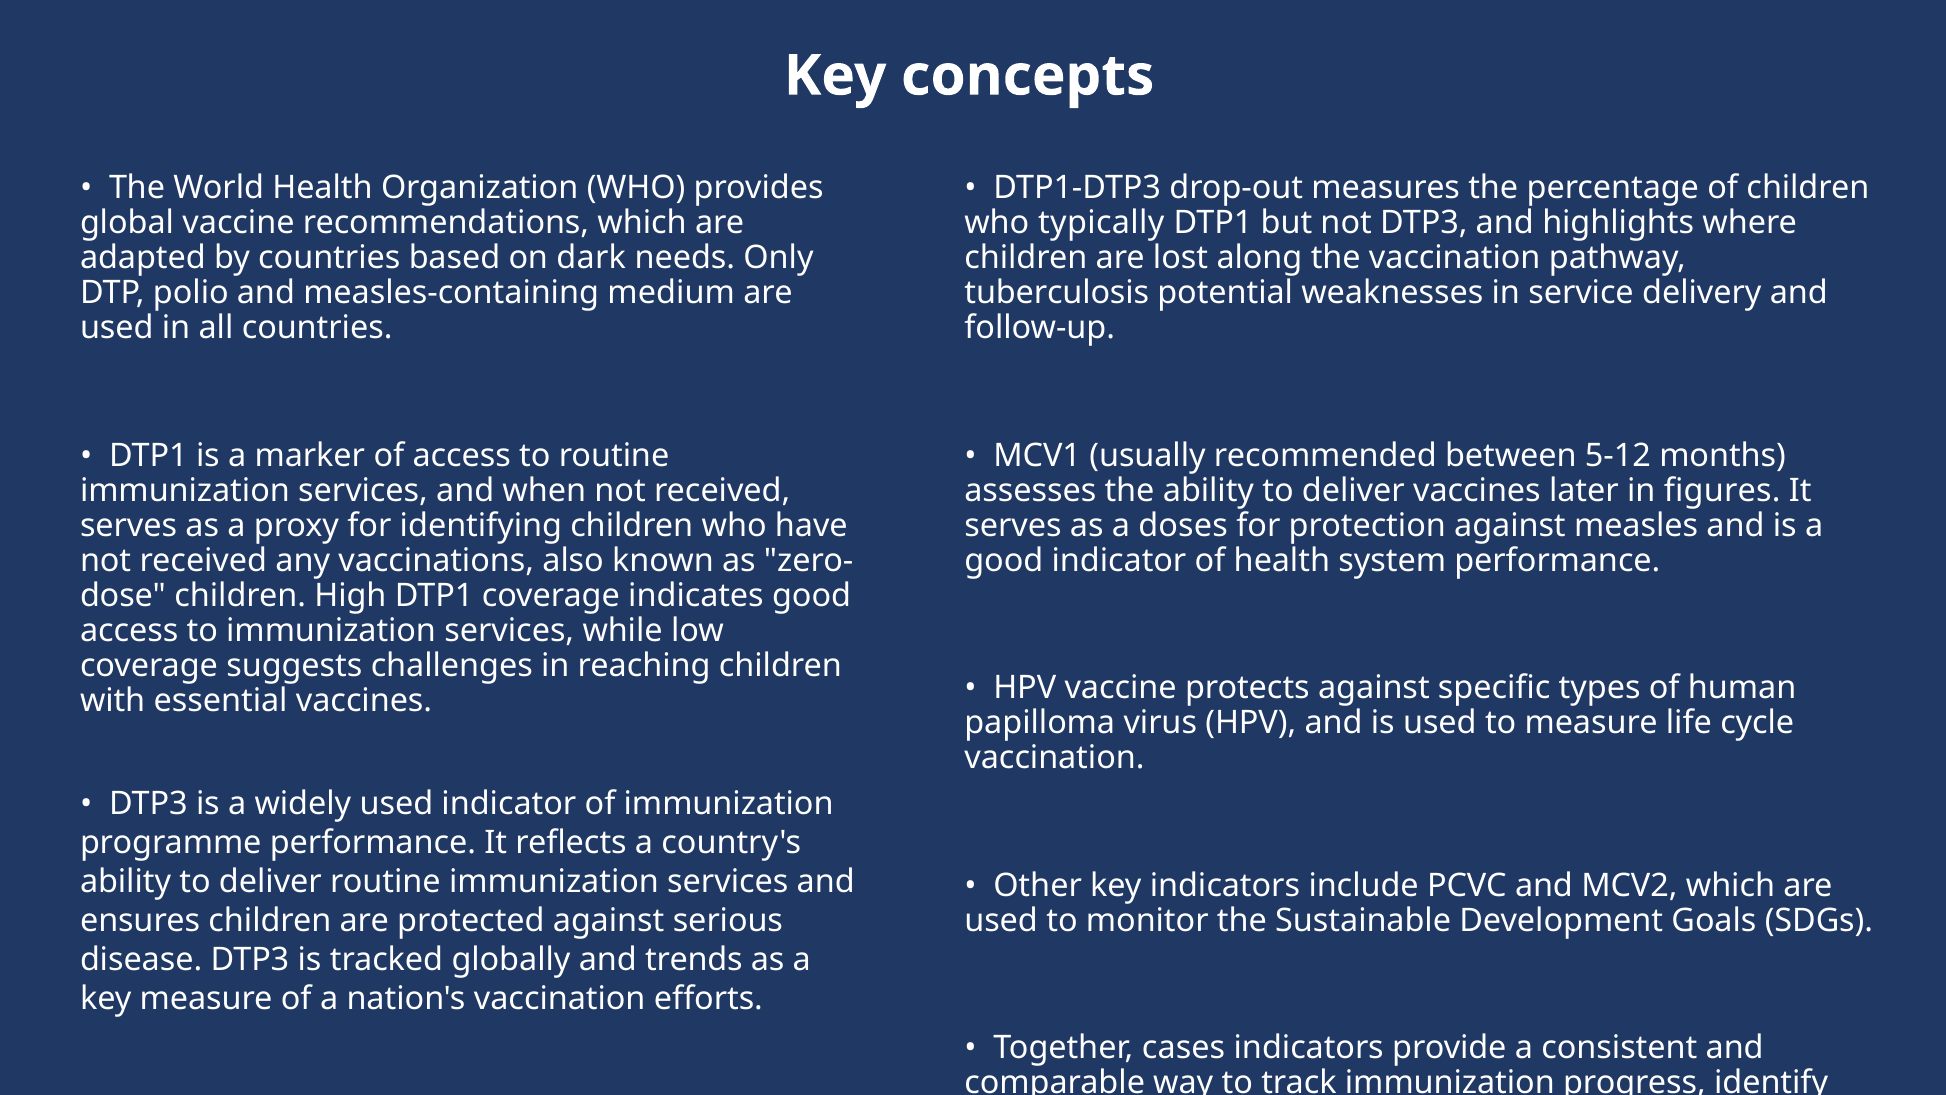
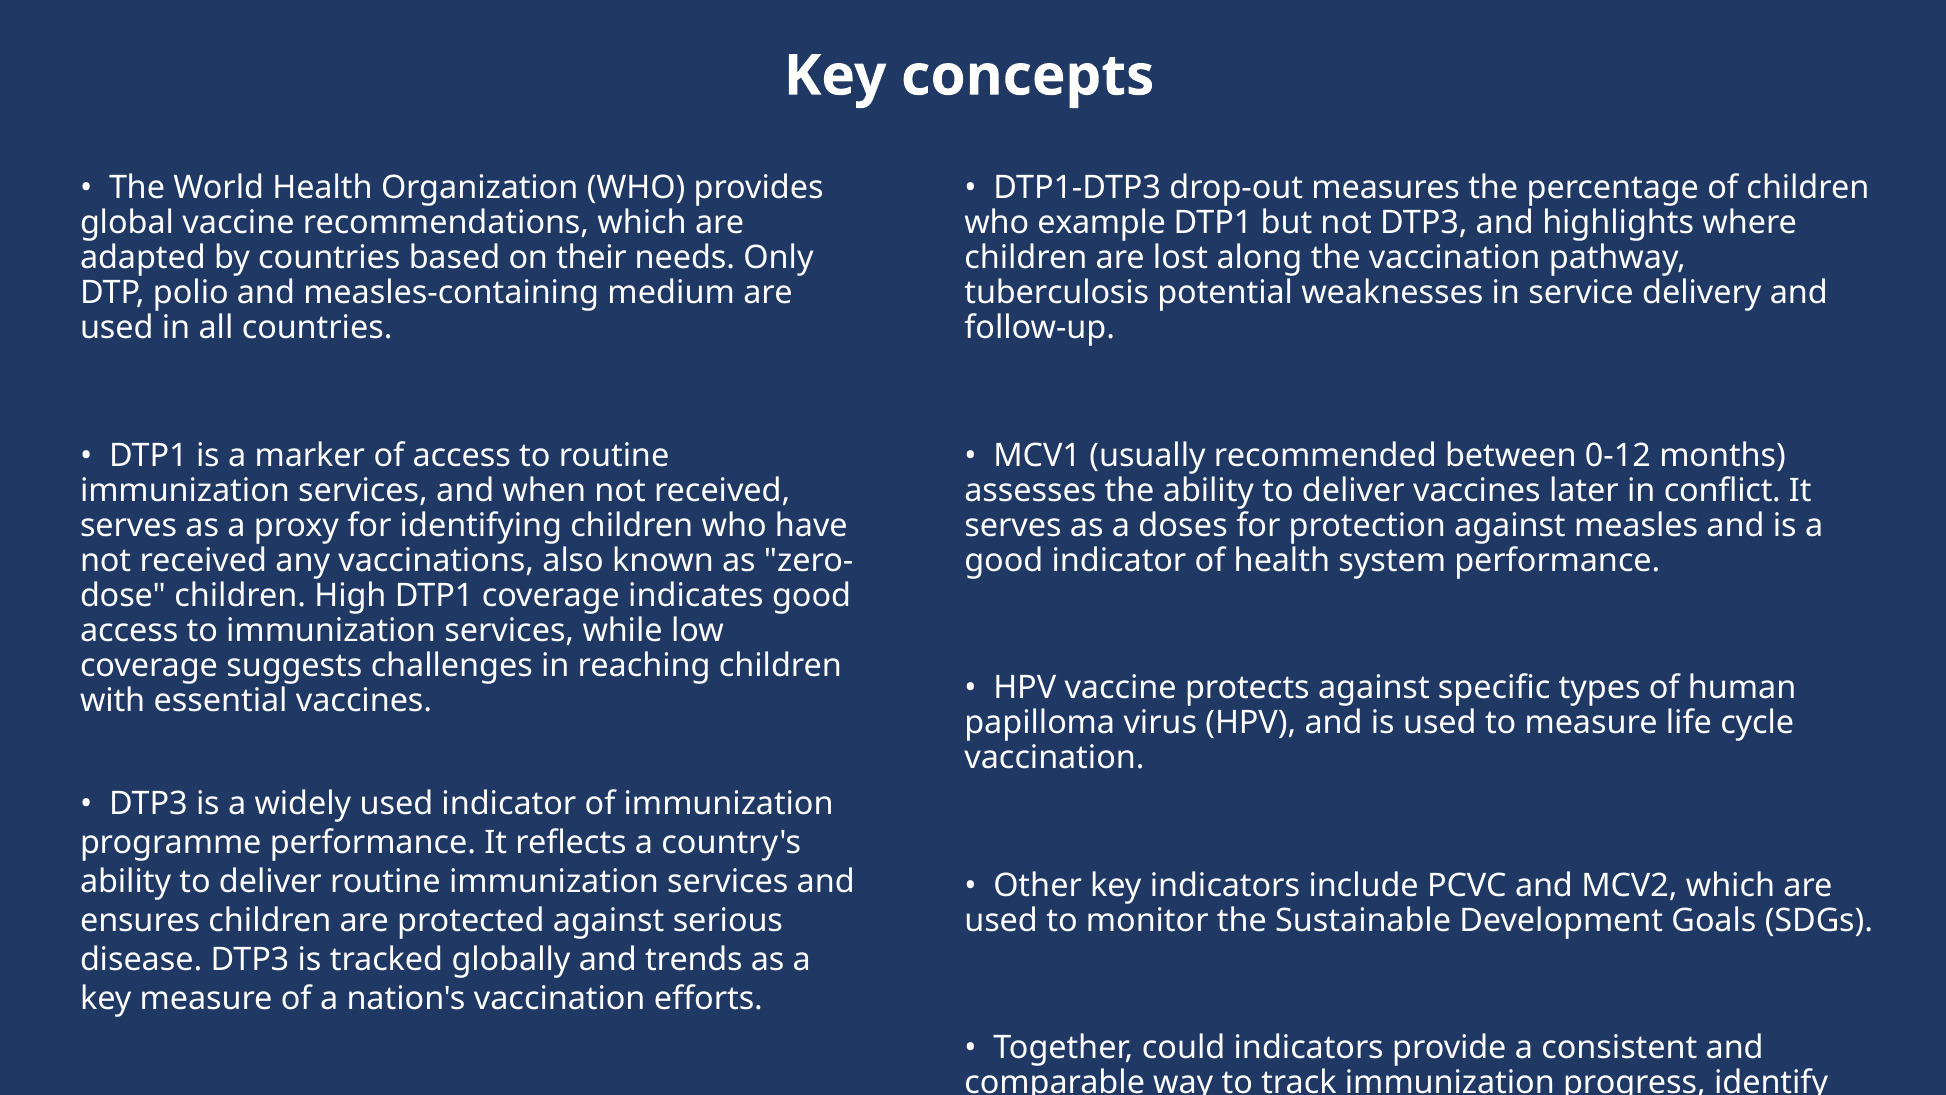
typically: typically -> example
dark: dark -> their
5-12: 5-12 -> 0-12
figures: figures -> conflict
cases: cases -> could
